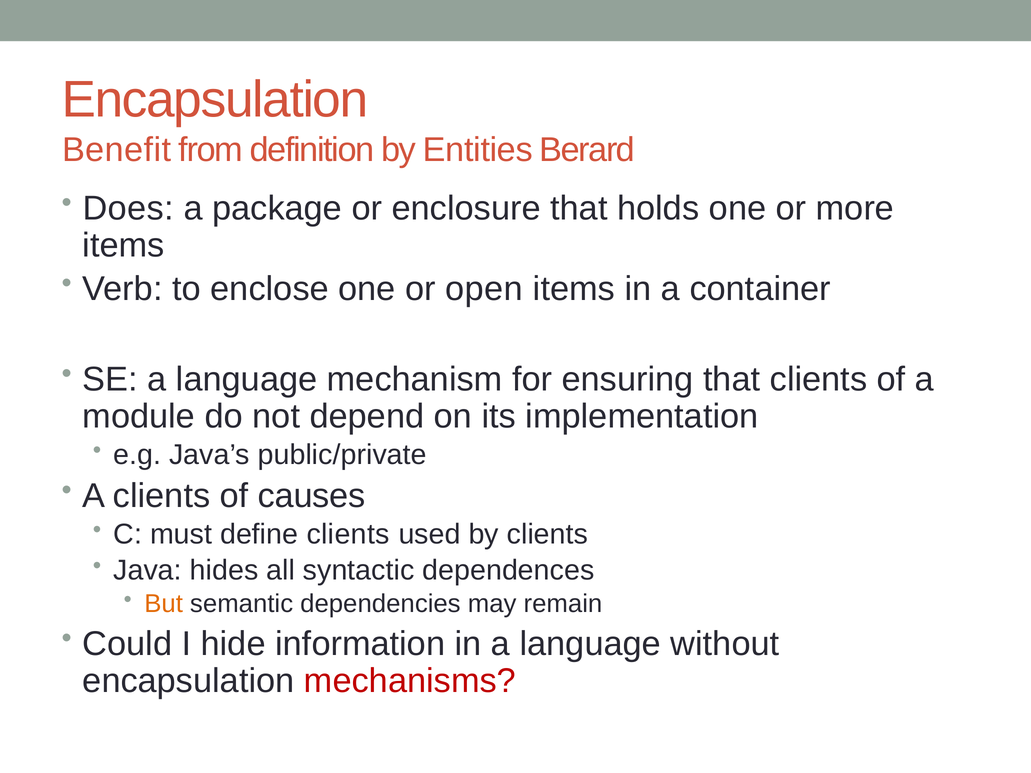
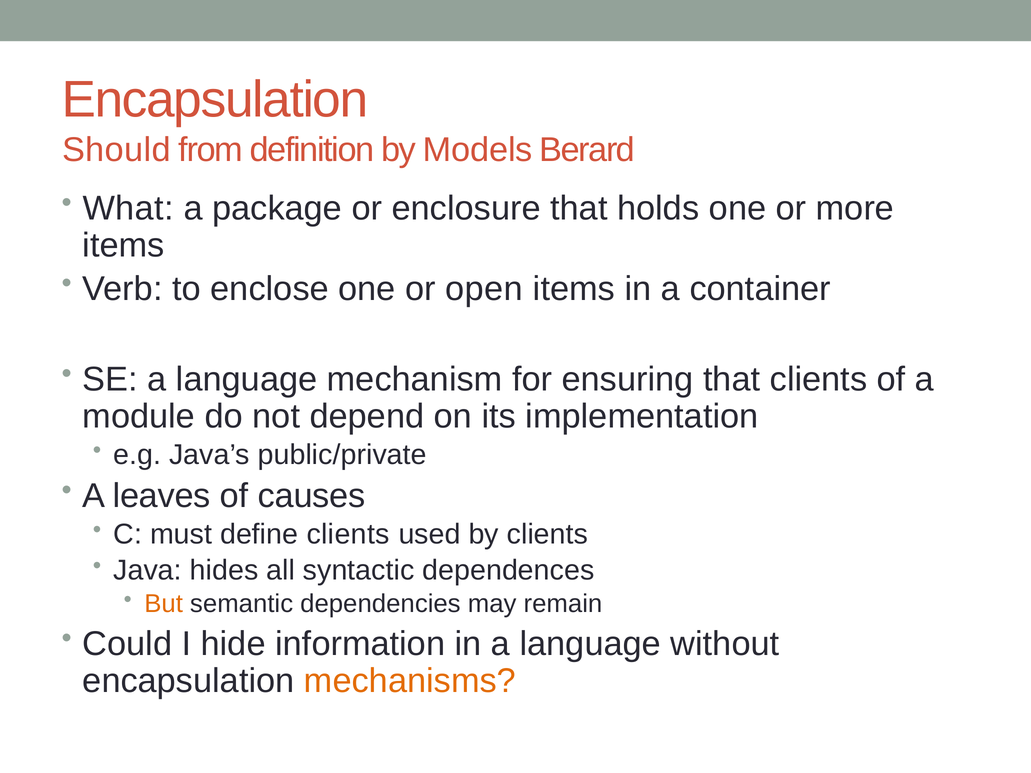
Benefit: Benefit -> Should
Entities: Entities -> Models
Does: Does -> What
A clients: clients -> leaves
mechanisms colour: red -> orange
